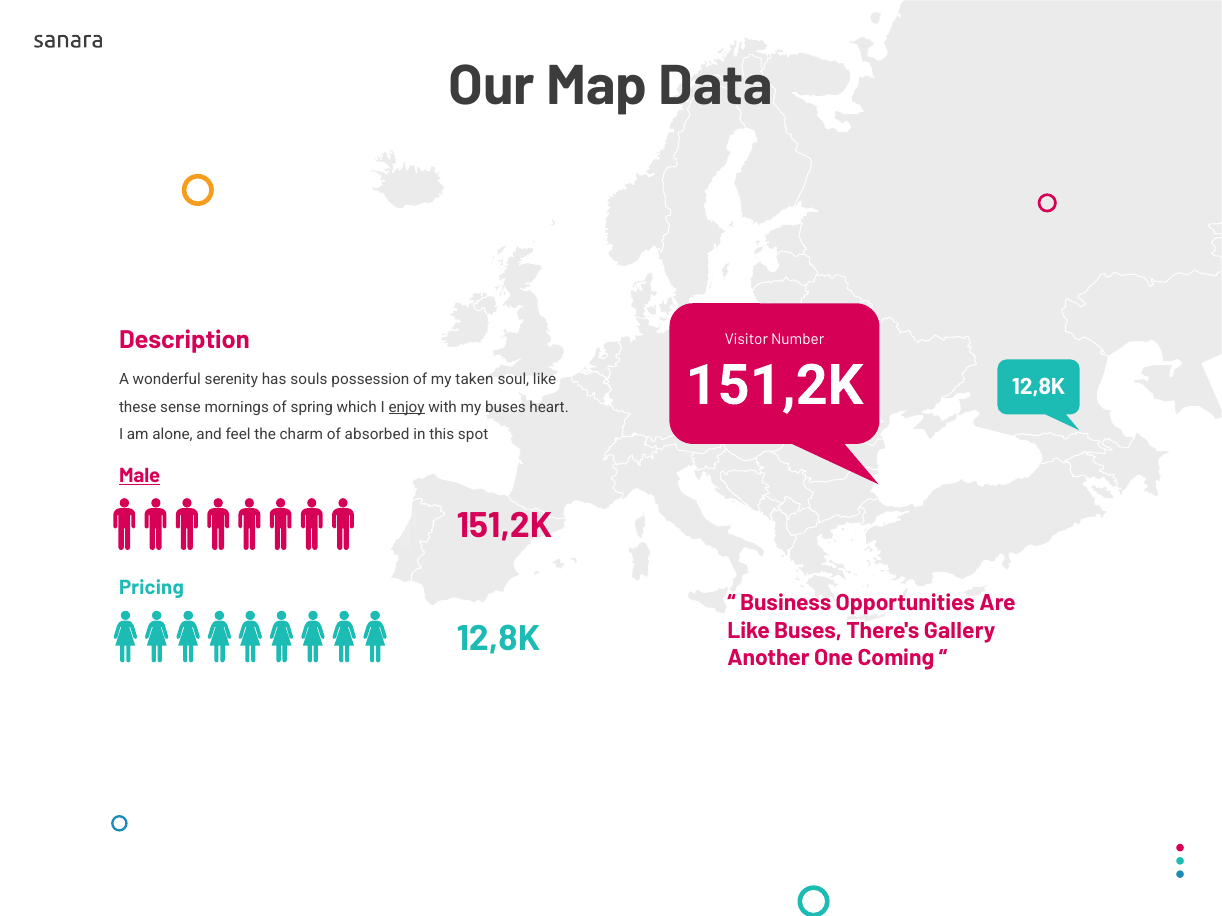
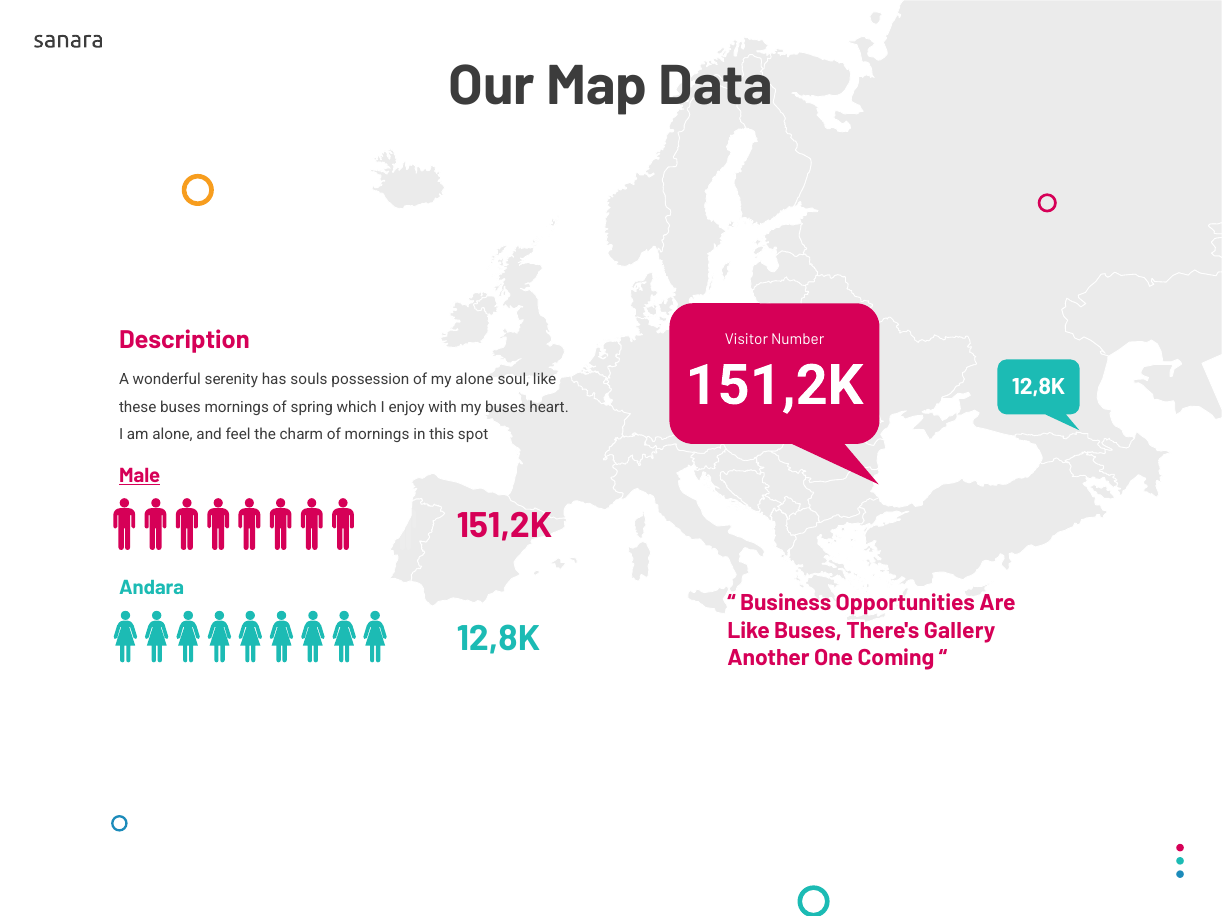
my taken: taken -> alone
these sense: sense -> buses
enjoy underline: present -> none
of absorbed: absorbed -> mornings
Pricing: Pricing -> Andara
